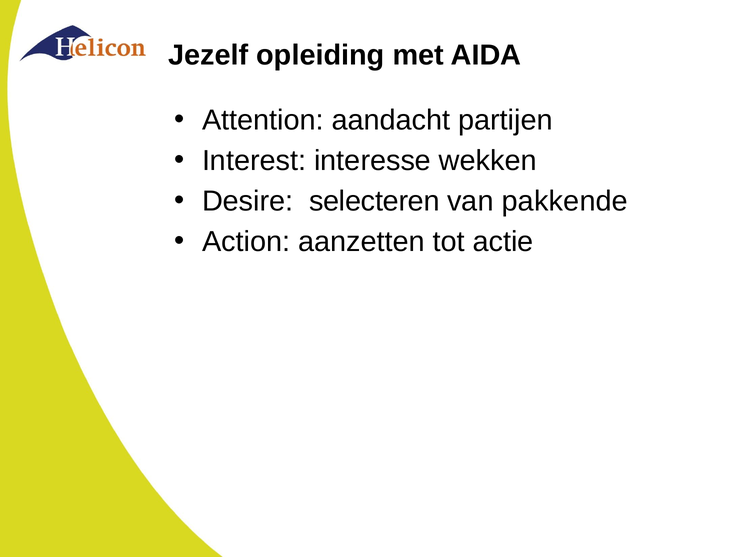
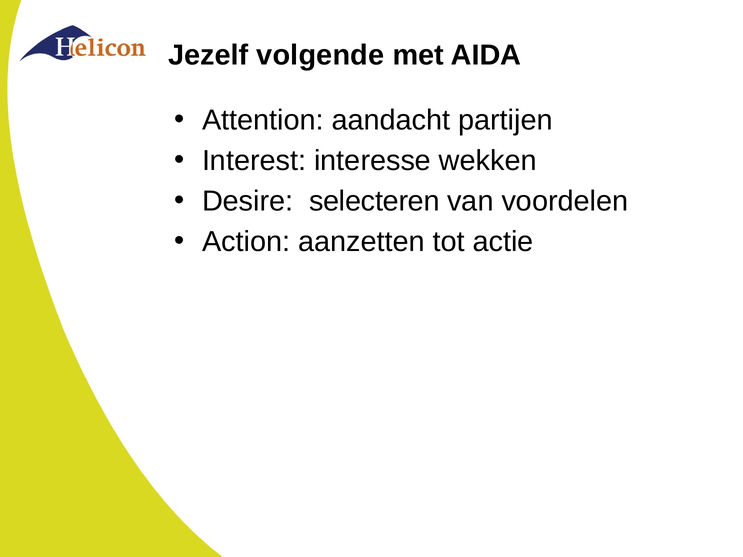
opleiding: opleiding -> volgende
pakkende: pakkende -> voordelen
